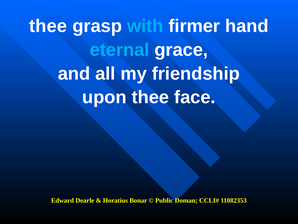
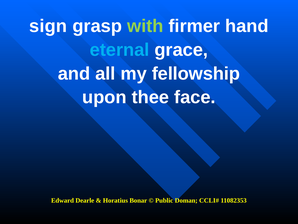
thee at (48, 26): thee -> sign
with colour: light blue -> light green
friendship: friendship -> fellowship
